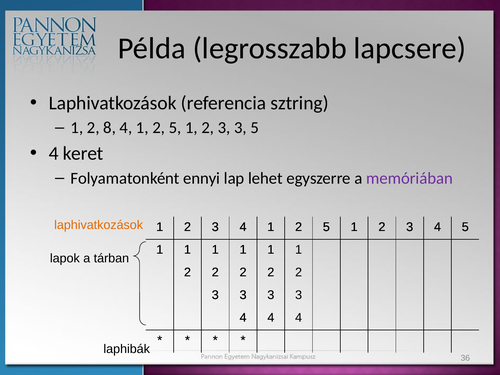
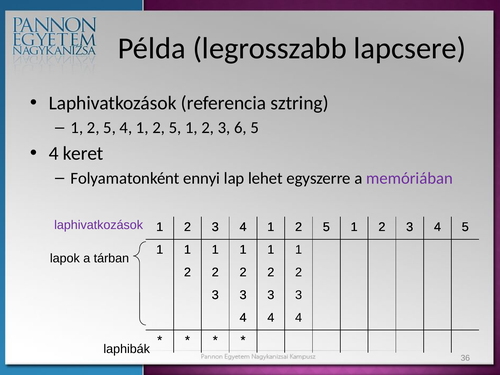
8 at (110, 128): 8 -> 5
1 2 3 3: 3 -> 6
laphivatkozások at (99, 225) colour: orange -> purple
